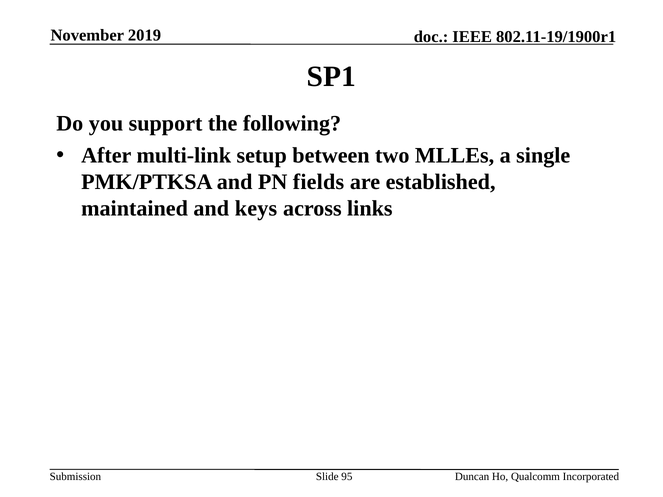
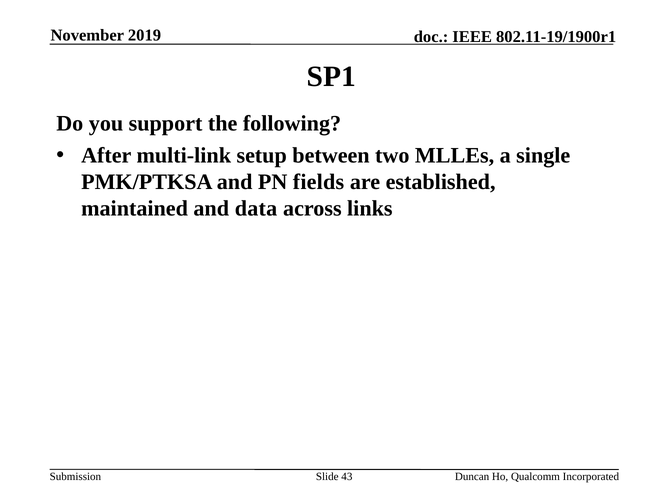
keys: keys -> data
95: 95 -> 43
